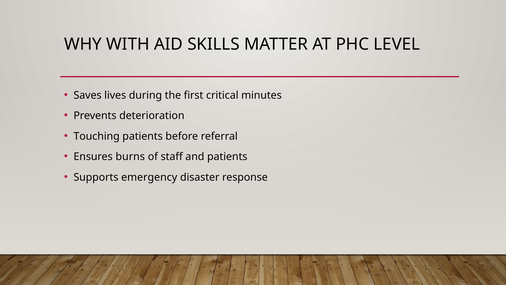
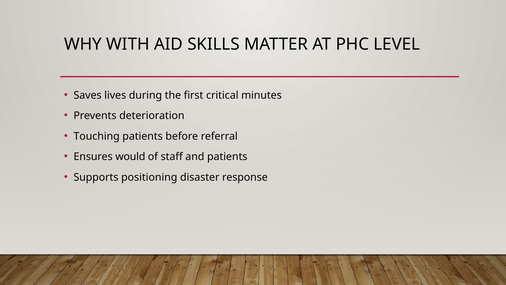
burns: burns -> would
emergency: emergency -> positioning
